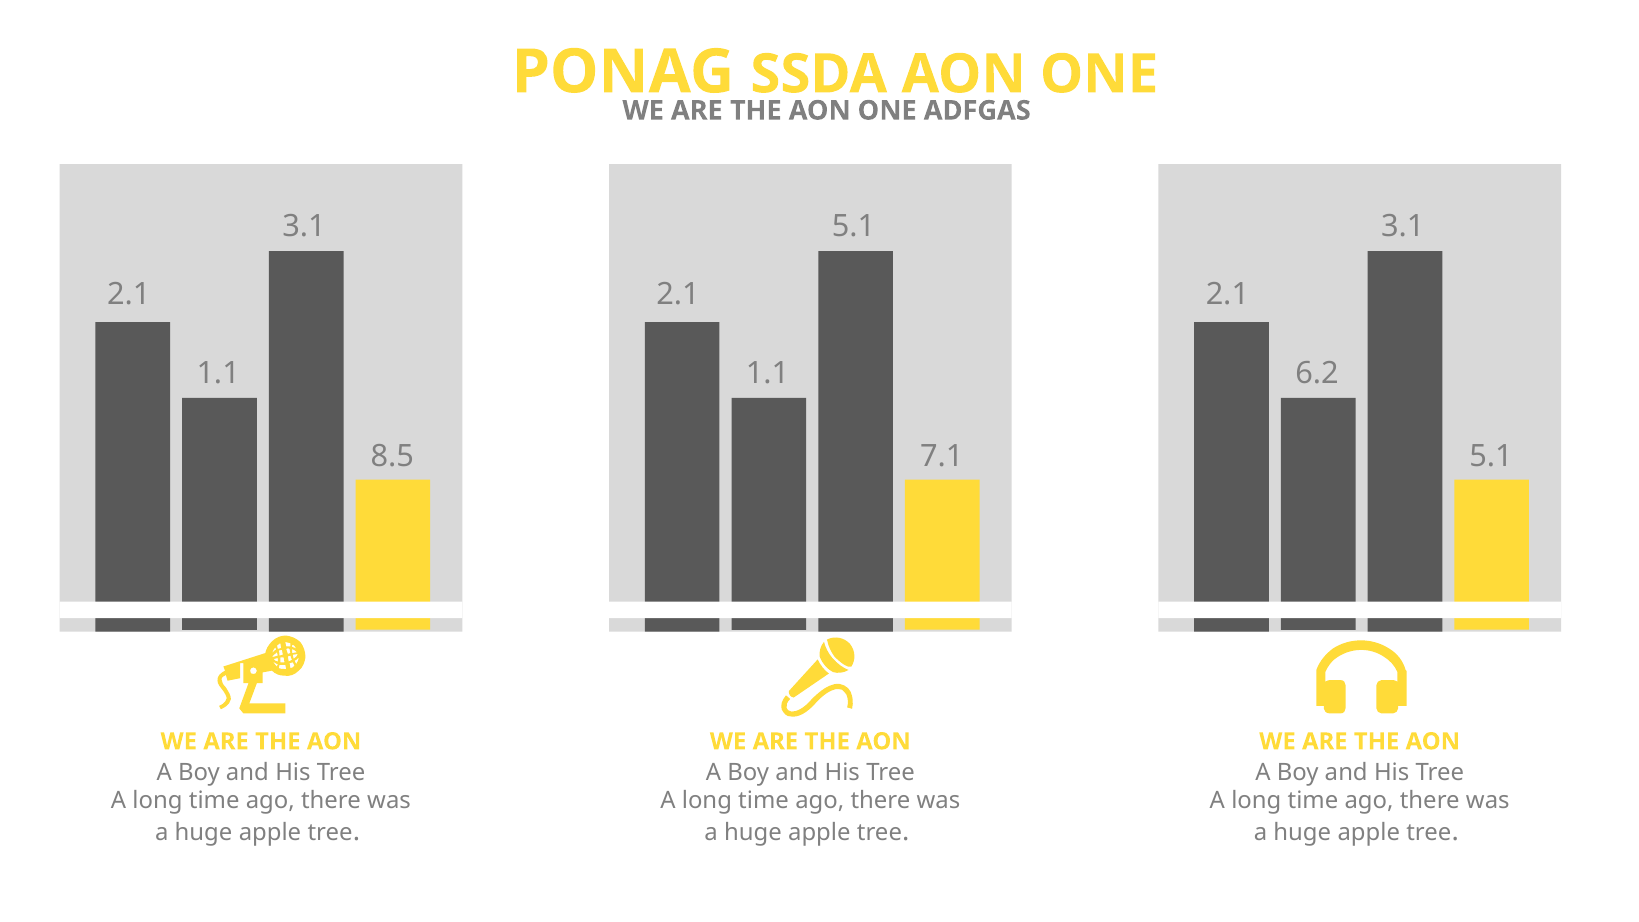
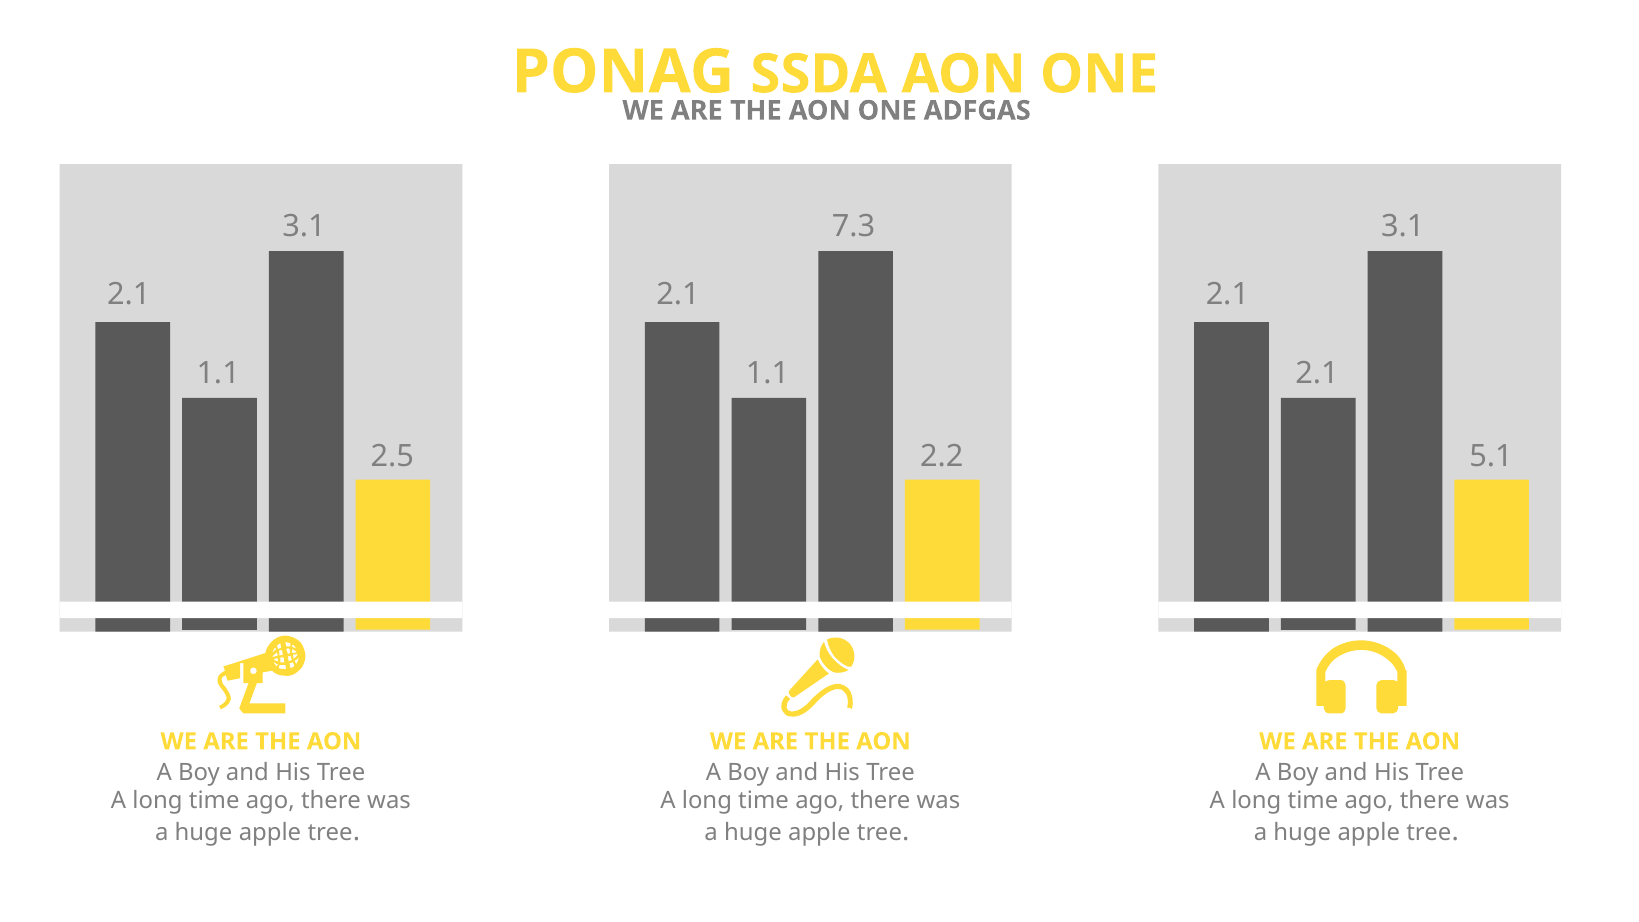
5.1 at (854, 227): 5.1 -> 7.3
6.2 at (1317, 373): 6.2 -> 2.1
8.5: 8.5 -> 2.5
7.1: 7.1 -> 2.2
